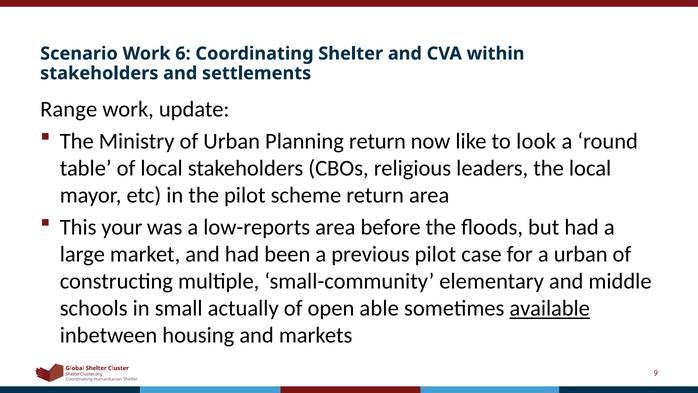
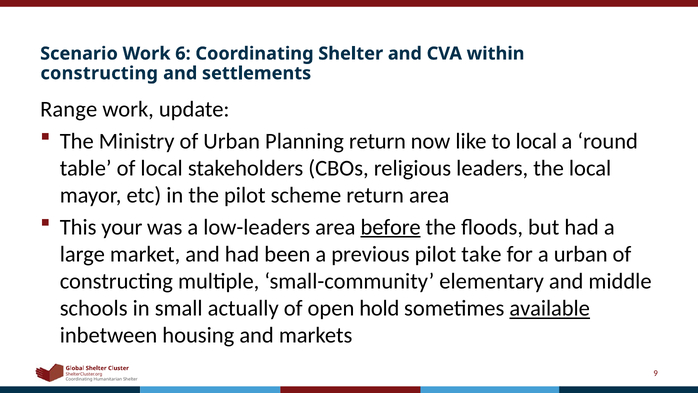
stakeholders at (99, 73): stakeholders -> constructing
to look: look -> local
low-reports: low-reports -> low-leaders
before underline: none -> present
case: case -> take
able: able -> hold
